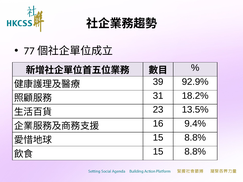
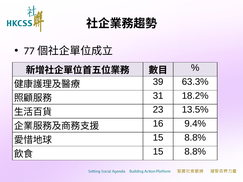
92.9%: 92.9% -> 63.3%
